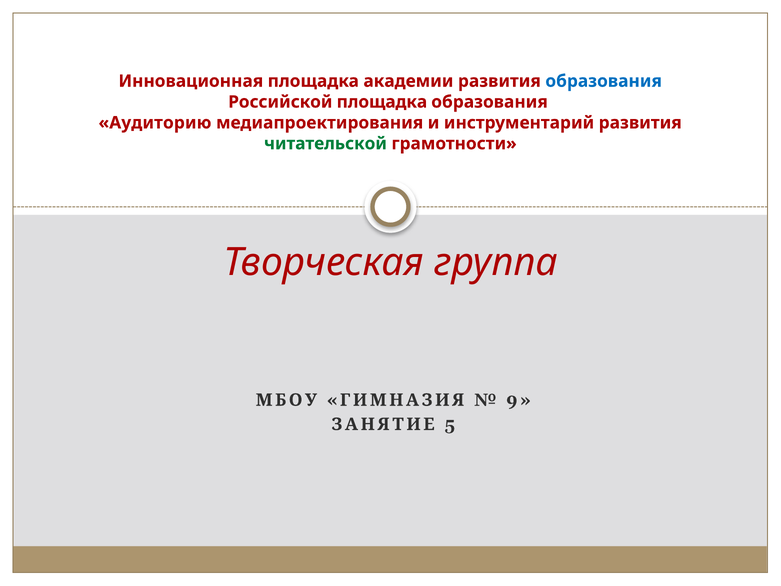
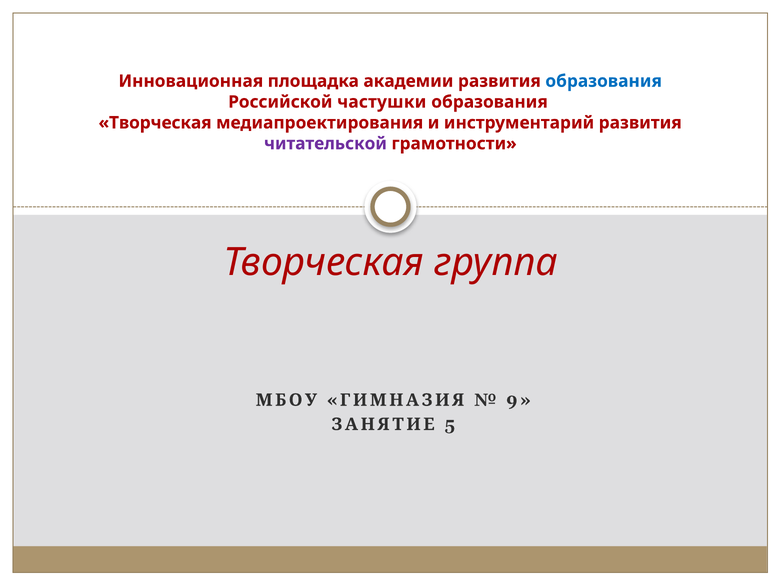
Российской площадка: площадка -> частушки
Аудиторию at (155, 123): Аудиторию -> Творческая
читательской colour: green -> purple
